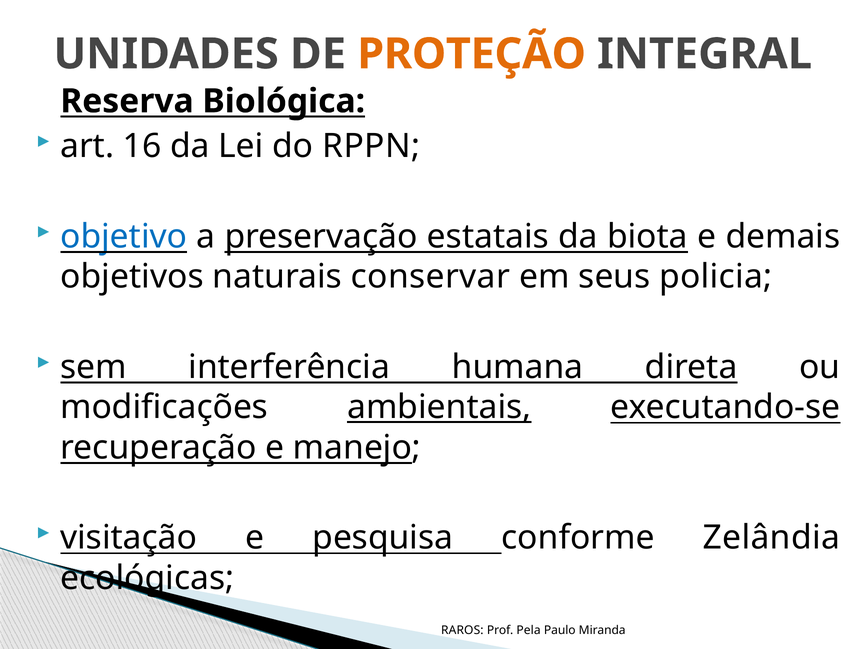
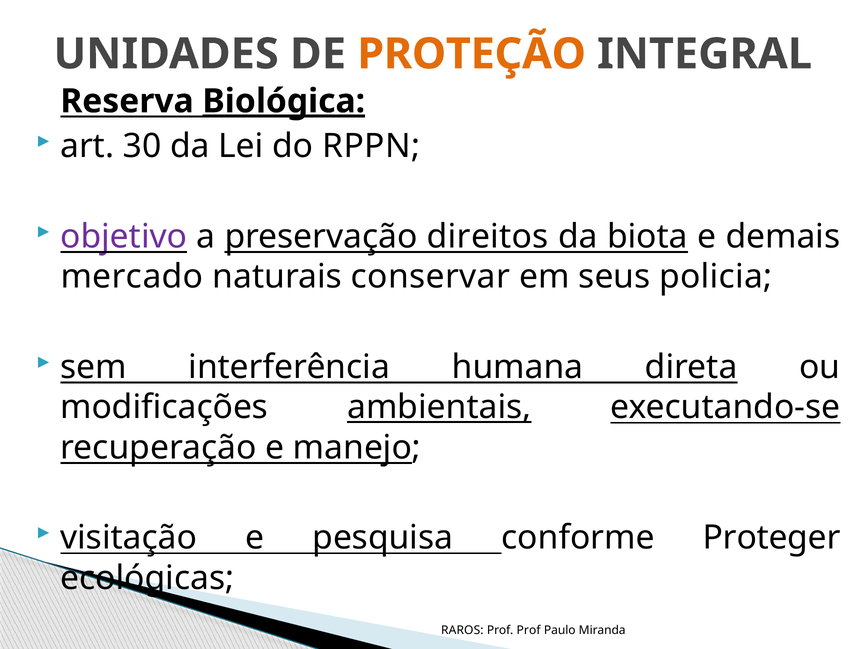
Biológica underline: none -> present
16: 16 -> 30
objetivo colour: blue -> purple
estatais: estatais -> direitos
objetivos: objetivos -> mercado
Zelândia: Zelândia -> Proteger
Prof Pela: Pela -> Prof
